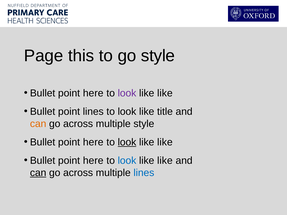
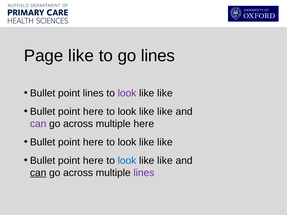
Page this: this -> like
go style: style -> lines
here at (93, 93): here -> lines
lines at (93, 112): lines -> here
title at (165, 112): title -> like
can at (38, 124) colour: orange -> purple
multiple style: style -> here
look at (127, 142) underline: present -> none
lines at (144, 173) colour: blue -> purple
